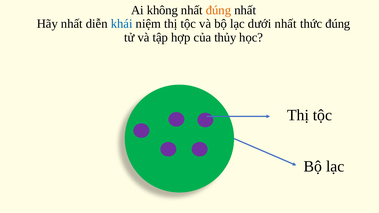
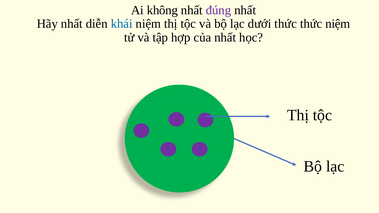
đúng at (218, 10) colour: orange -> purple
dưới nhất: nhất -> thức
thức đúng: đúng -> niệm
của thủy: thủy -> nhất
